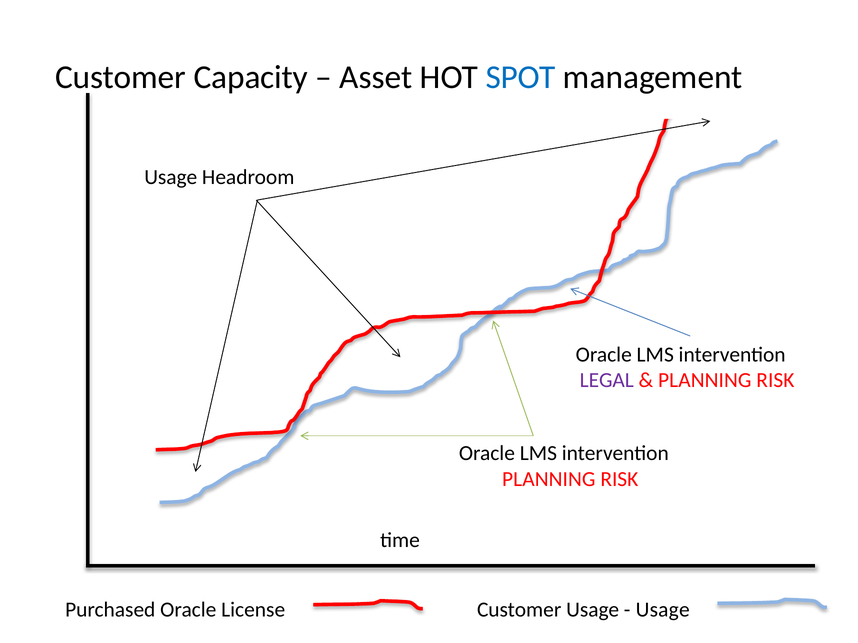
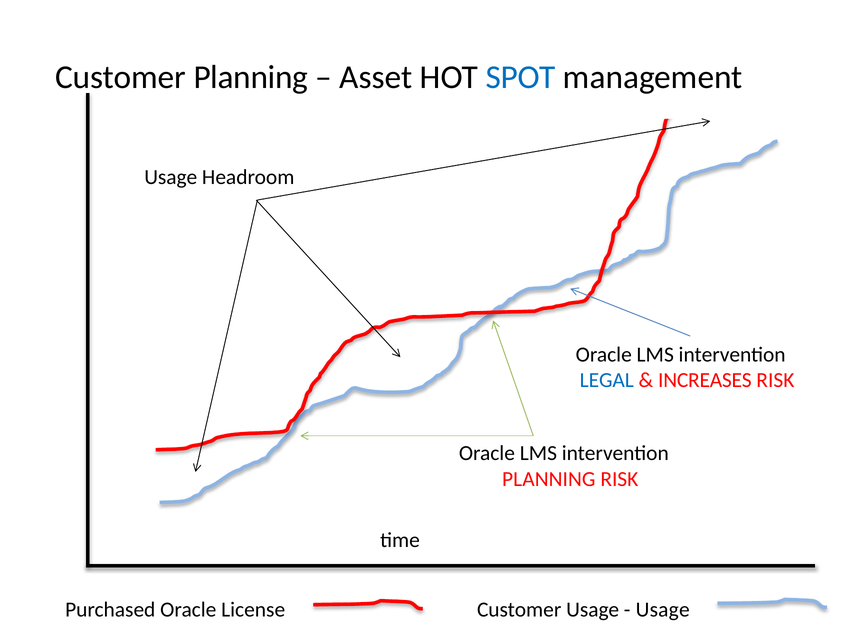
Customer Capacity: Capacity -> Planning
LEGAL colour: purple -> blue
PLANNING at (705, 381): PLANNING -> INCREASES
